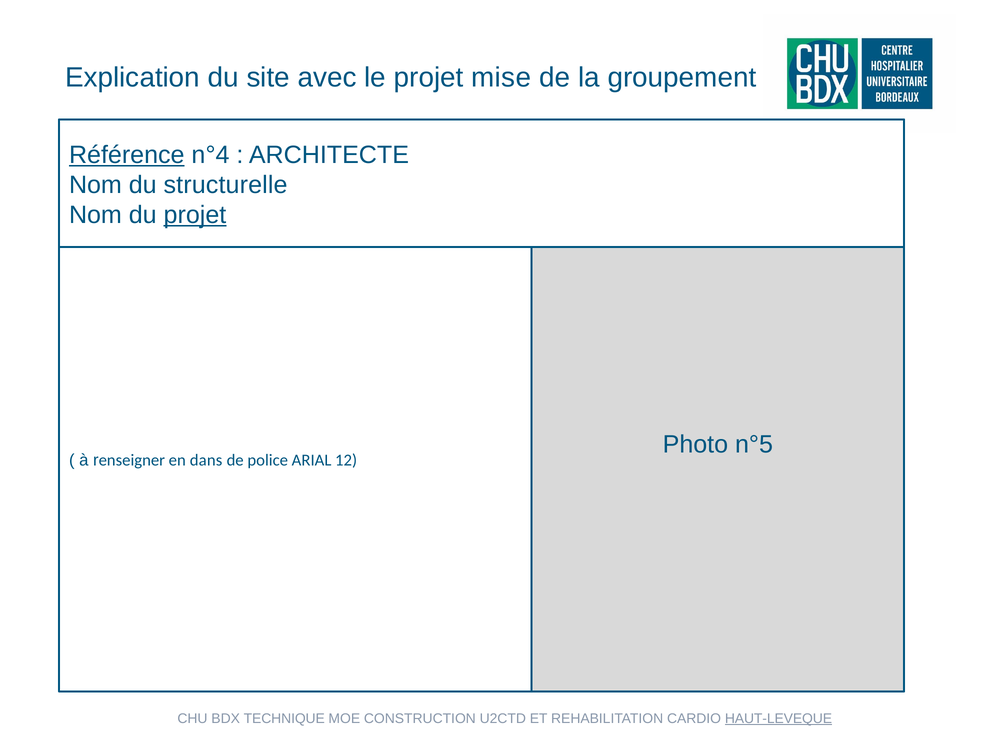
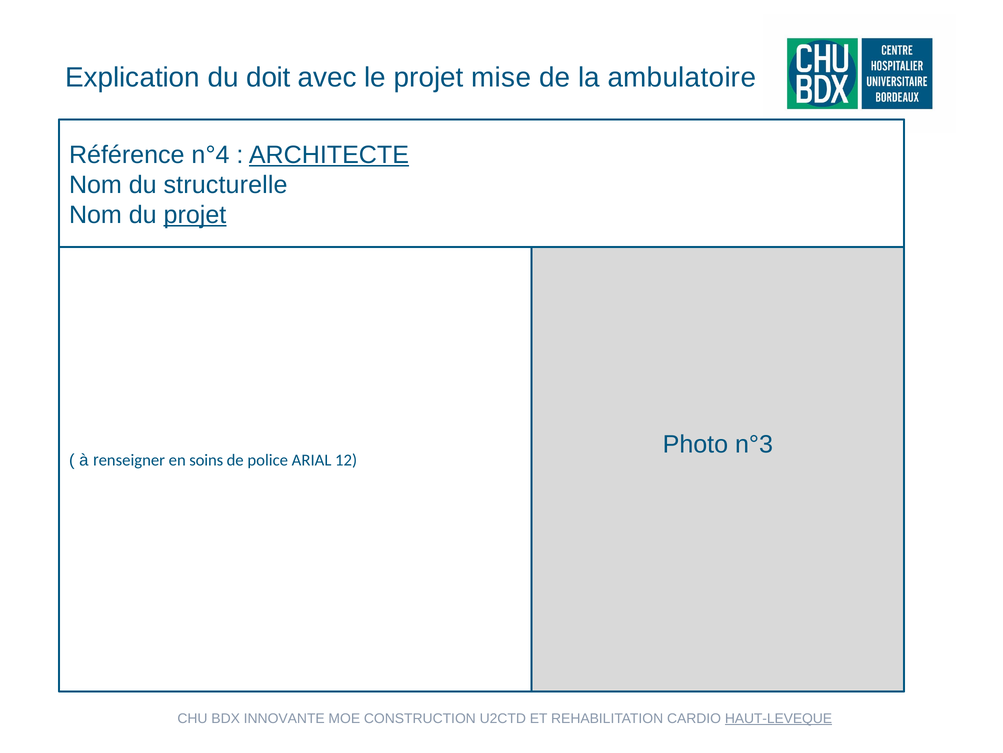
site: site -> doit
groupement: groupement -> ambulatoire
Référence underline: present -> none
ARCHITECTE underline: none -> present
n°5: n°5 -> n°3
dans: dans -> soins
TECHNIQUE: TECHNIQUE -> INNOVANTE
